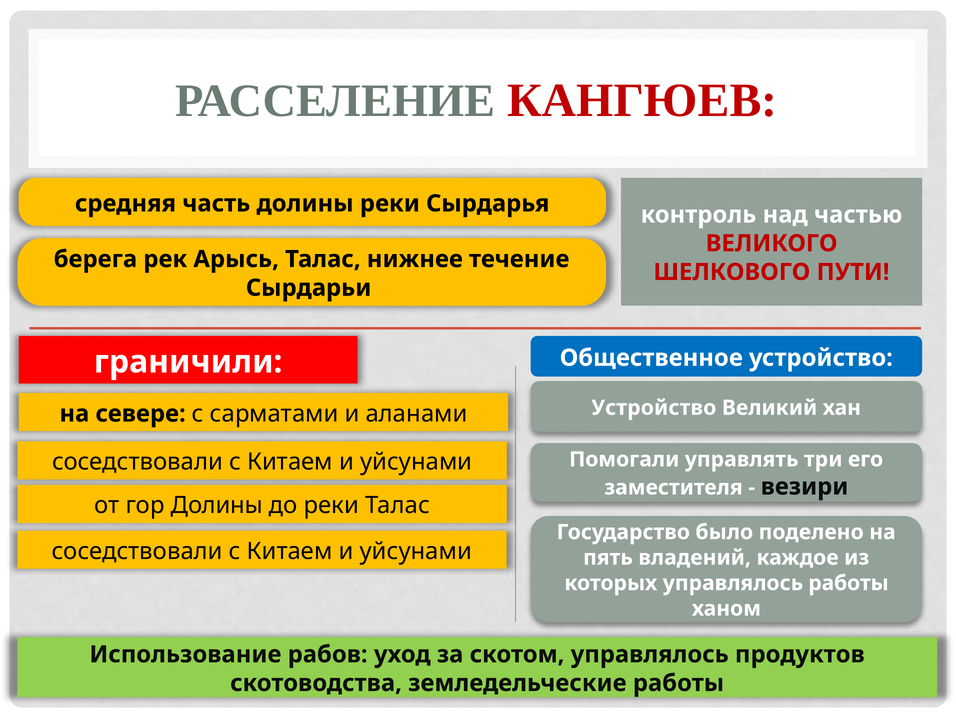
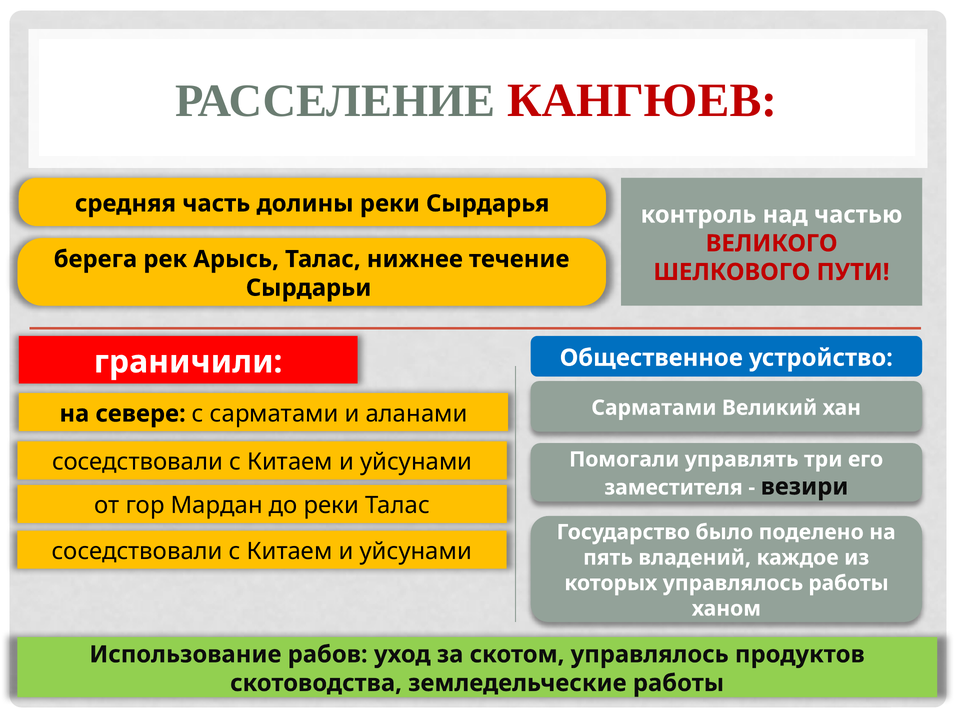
Устройство at (654, 408): Устройство -> Сарматами
гор Долины: Долины -> Мардан
